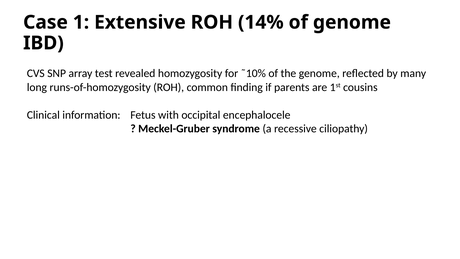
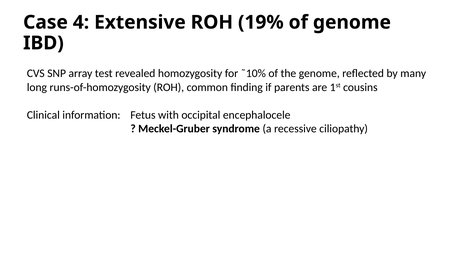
1: 1 -> 4
14%: 14% -> 19%
